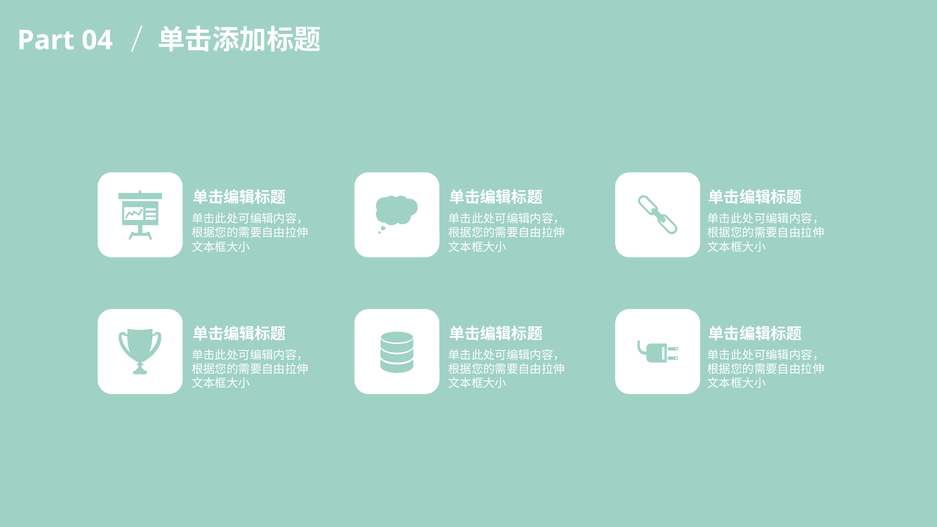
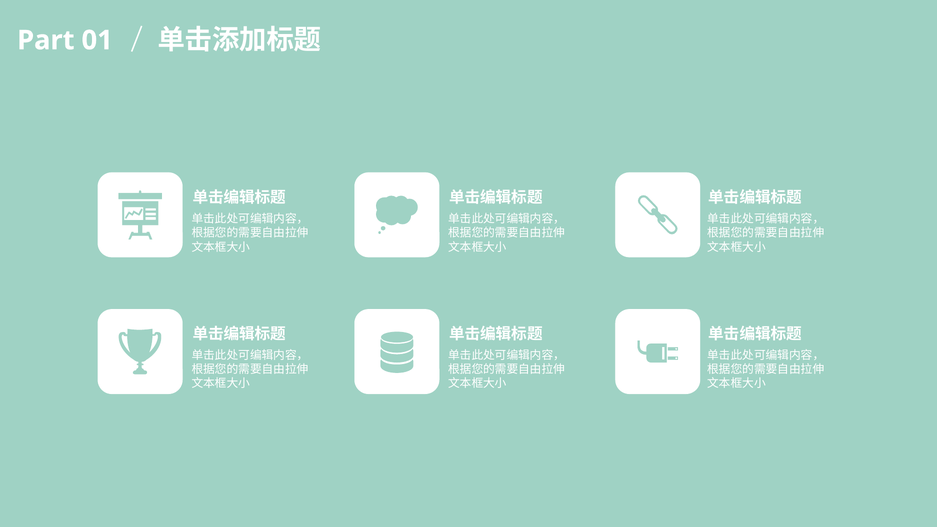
04: 04 -> 01
